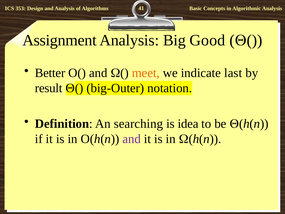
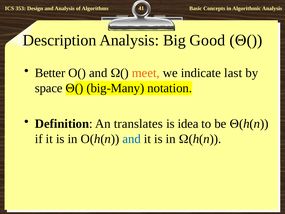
Assignment: Assignment -> Description
result: result -> space
big-Outer: big-Outer -> big-Many
searching: searching -> translates
and at (132, 139) colour: purple -> blue
